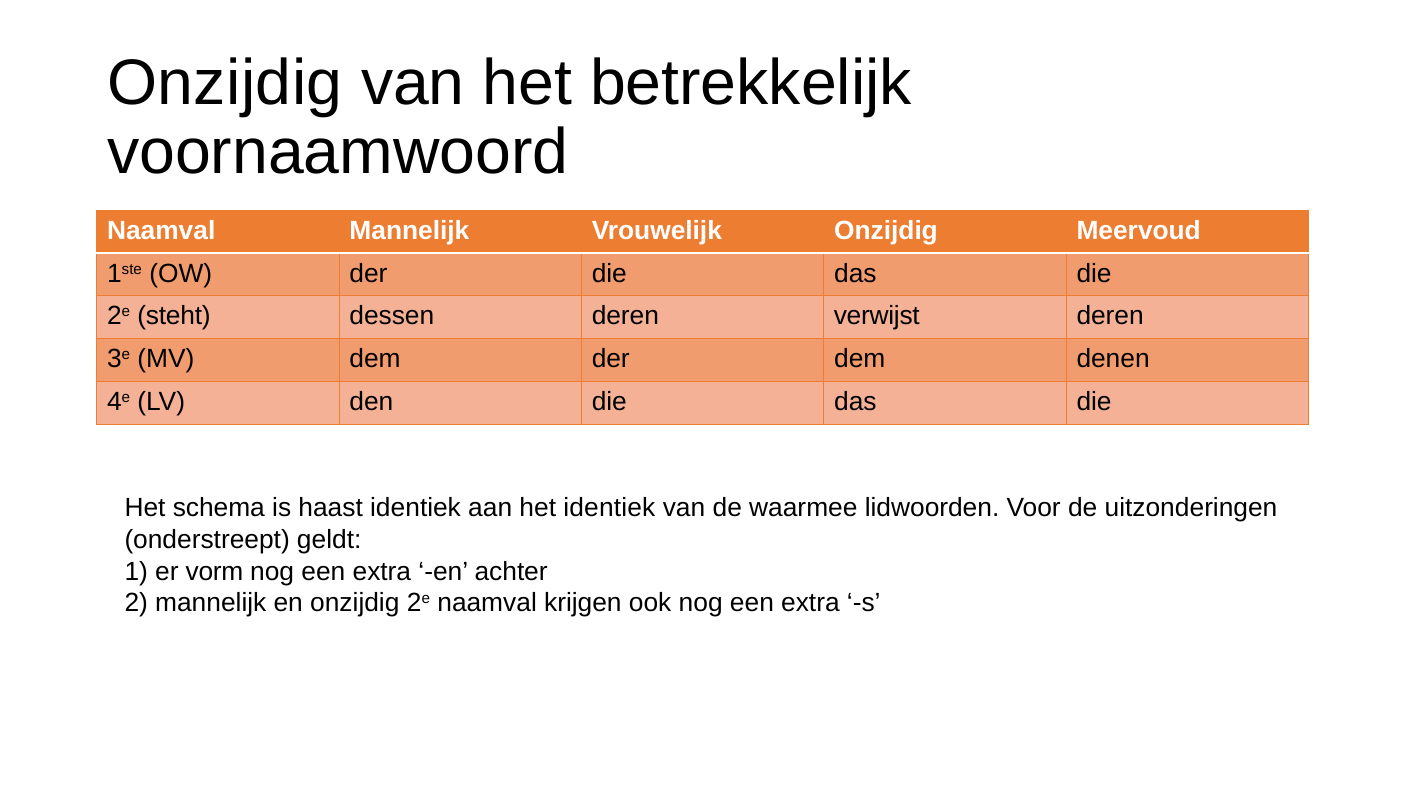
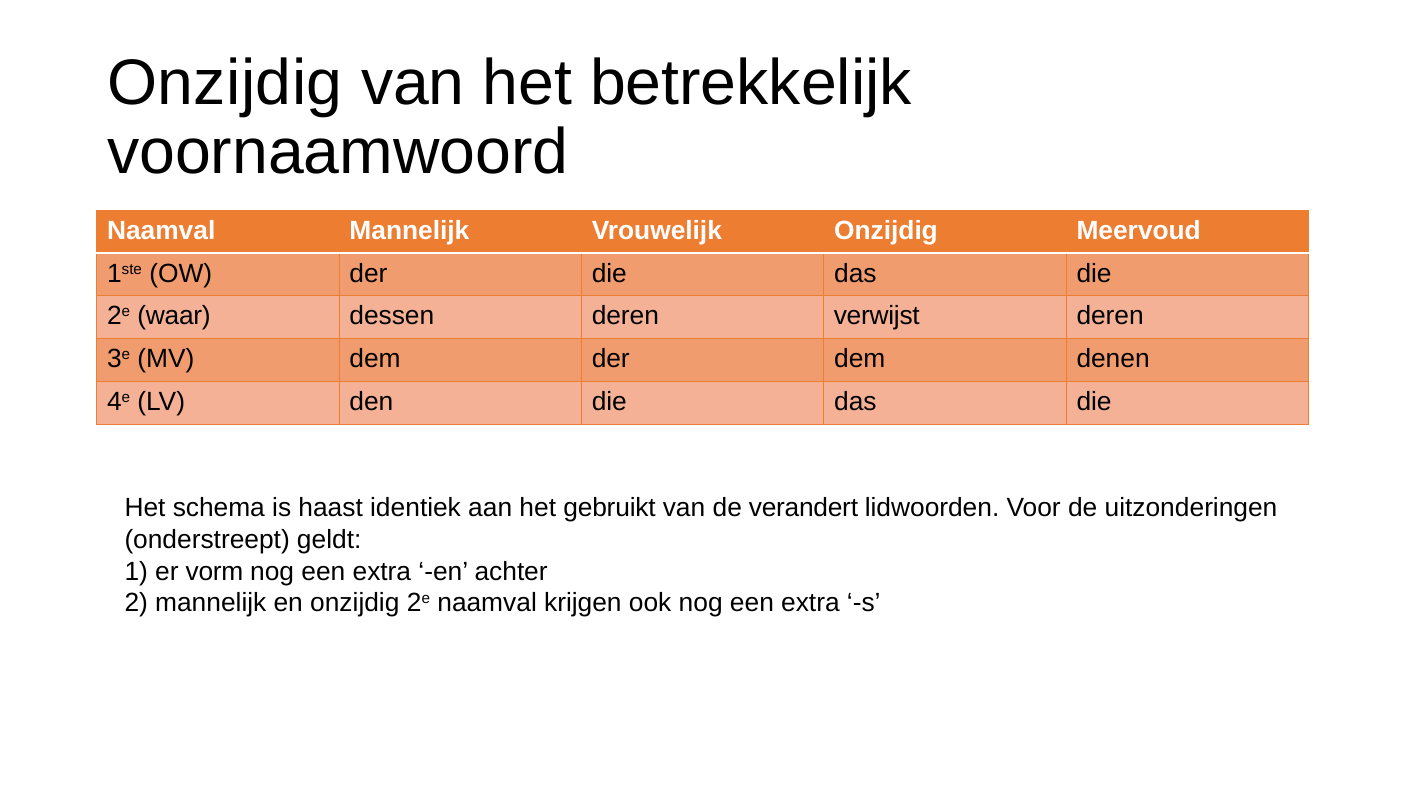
steht: steht -> waar
het identiek: identiek -> gebruikt
waarmee: waarmee -> verandert
